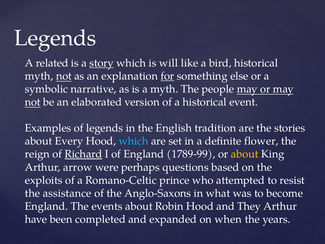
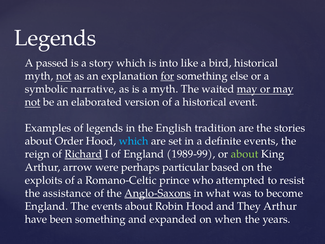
related: related -> passed
story underline: present -> none
will: will -> into
people: people -> waited
Every: Every -> Order
definite flower: flower -> events
1789-99: 1789-99 -> 1989-99
about at (245, 154) colour: yellow -> light green
questions: questions -> particular
Anglo-Saxons underline: none -> present
been completed: completed -> something
